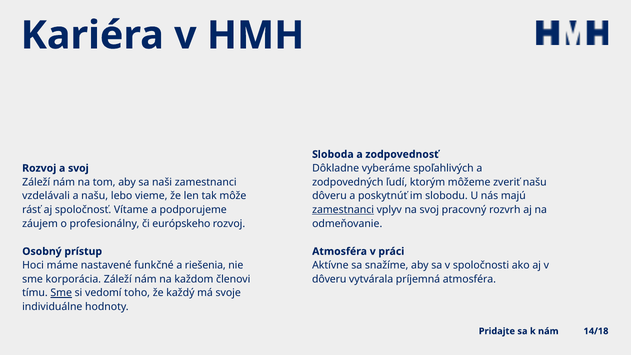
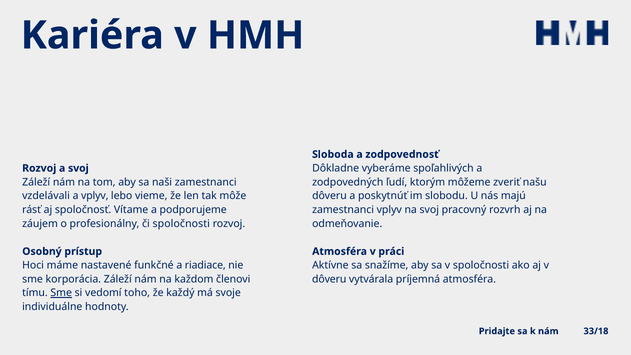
a našu: našu -> vplyv
zamestnanci at (343, 210) underline: present -> none
či európskeho: európskeho -> spoločnosti
riešenia: riešenia -> riadiace
14/18: 14/18 -> 33/18
